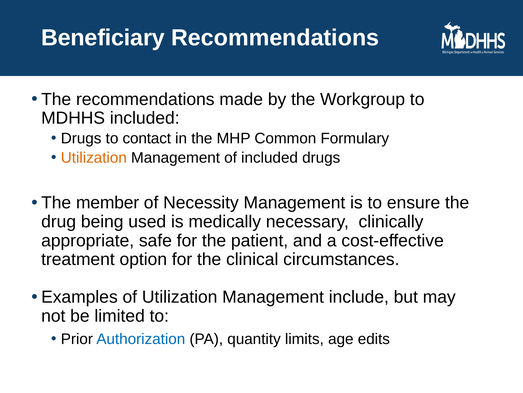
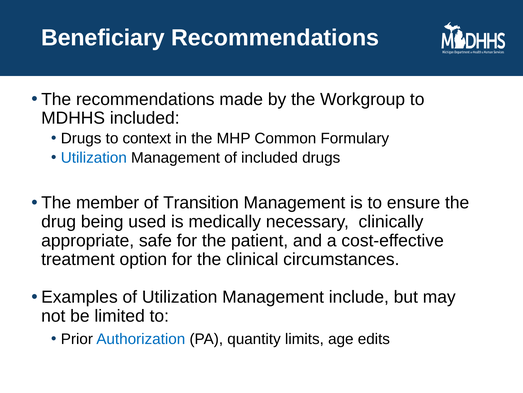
contact: contact -> context
Utilization at (94, 157) colour: orange -> blue
Necessity: Necessity -> Transition
